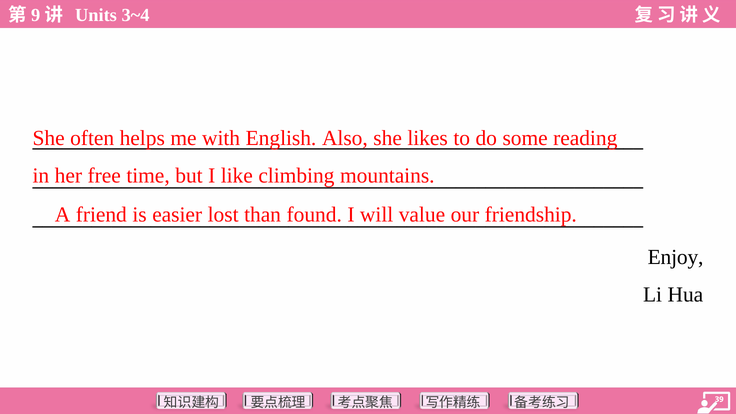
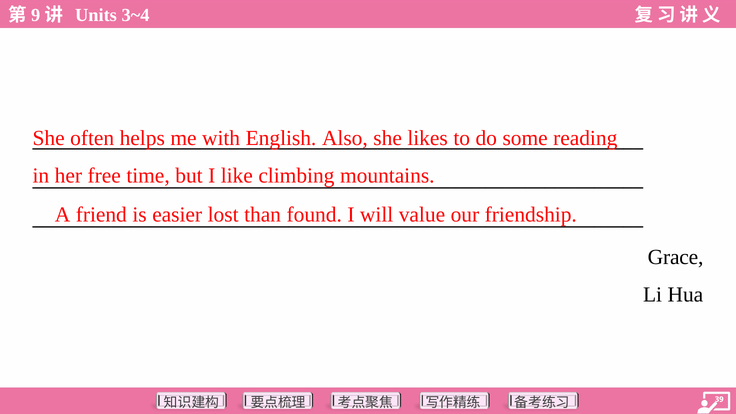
Enjoy: Enjoy -> Grace
